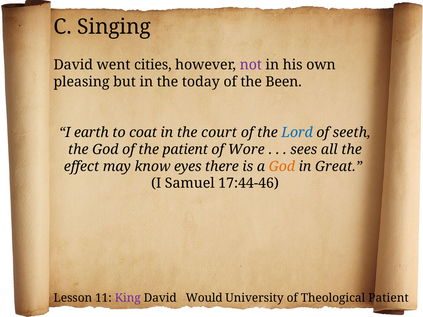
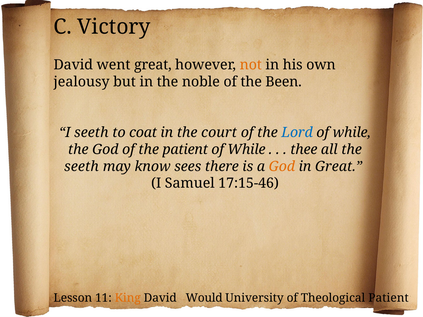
Singing: Singing -> Victory
went cities: cities -> great
not colour: purple -> orange
pleasing: pleasing -> jealousy
today: today -> noble
I earth: earth -> seeth
seeth at (352, 133): seeth -> while
Wore at (246, 150): Wore -> While
sees: sees -> thee
effect at (82, 166): effect -> seeth
eyes: eyes -> sees
17:44-46: 17:44-46 -> 17:15-46
King colour: purple -> orange
